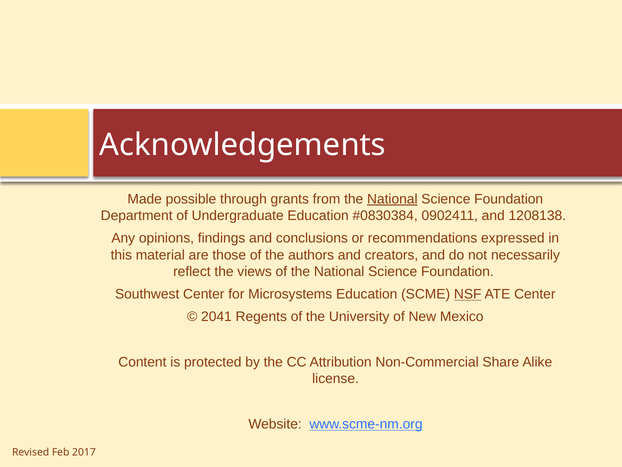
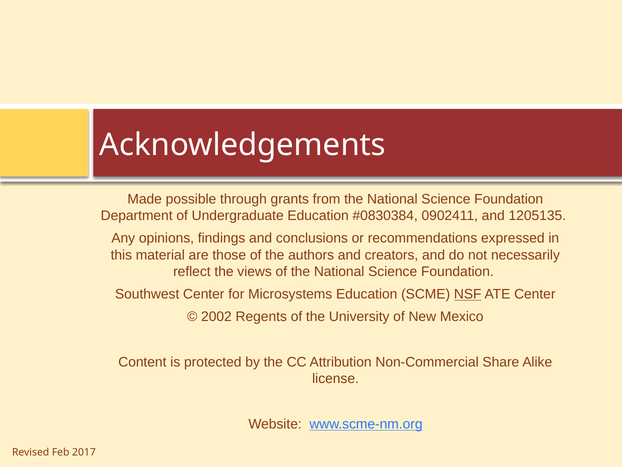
National at (392, 199) underline: present -> none
1208138: 1208138 -> 1205135
2041: 2041 -> 2002
